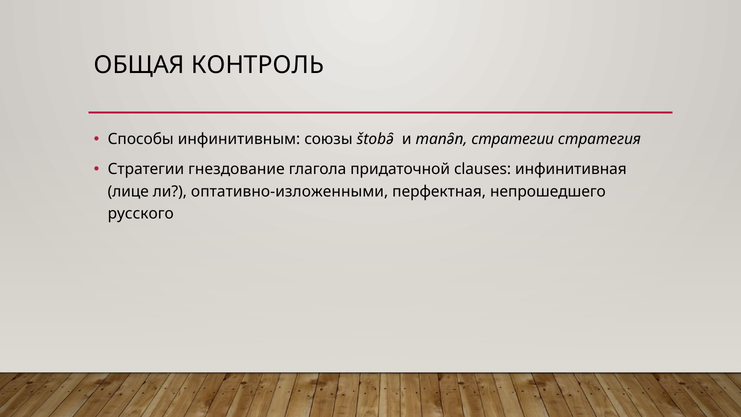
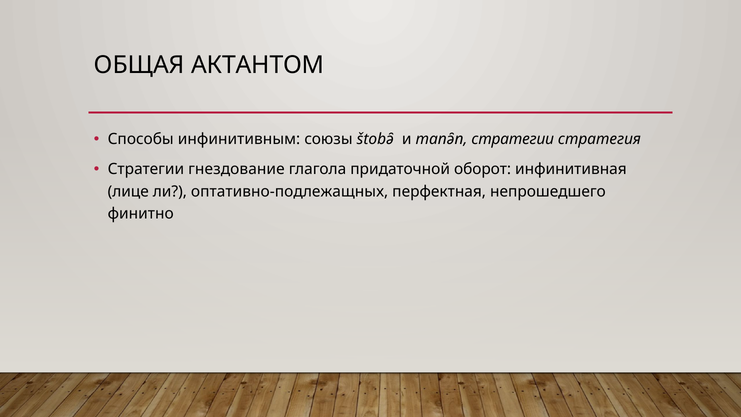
КОНТРОЛЬ: КОНТРОЛЬ -> АКТАНТОМ
clauses: clauses -> оборот
оптативно-изложенными: оптативно-изложенными -> оптативно-подлежащных
русского: русского -> финитно
